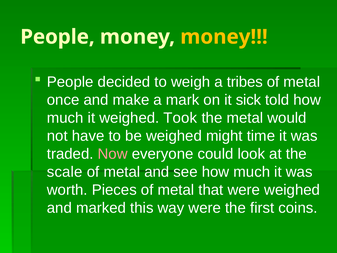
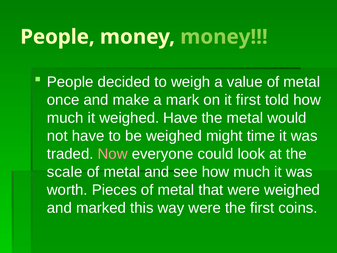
money at (224, 37) colour: yellow -> light green
tribes: tribes -> value
it sick: sick -> first
weighed Took: Took -> Have
